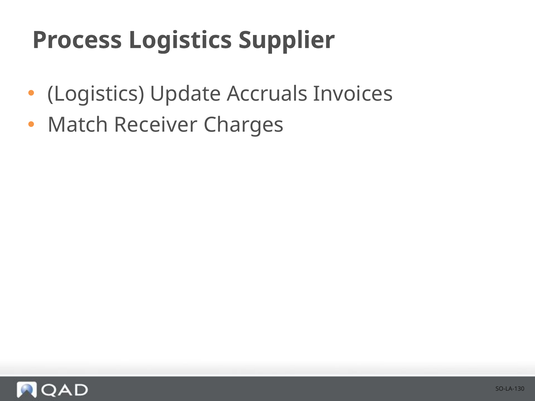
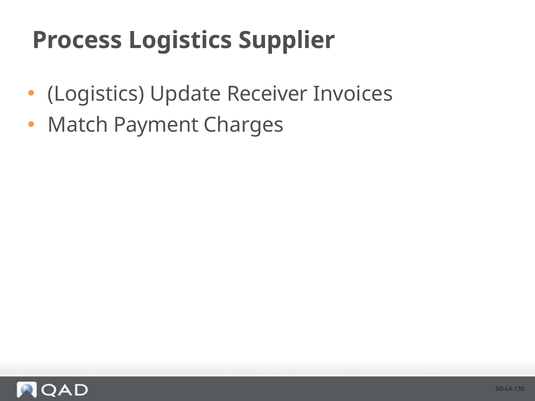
Accruals: Accruals -> Receiver
Receiver: Receiver -> Payment
